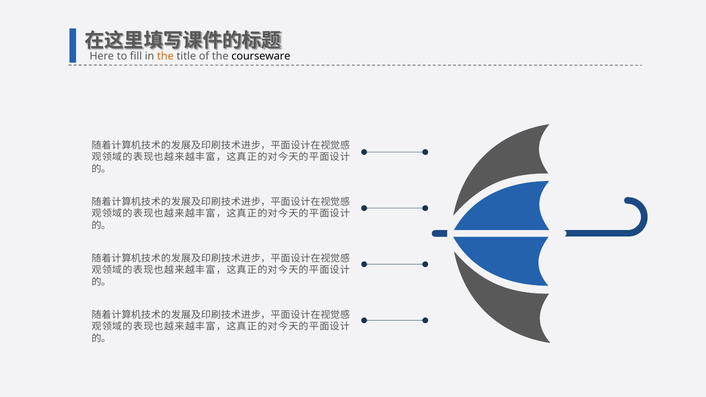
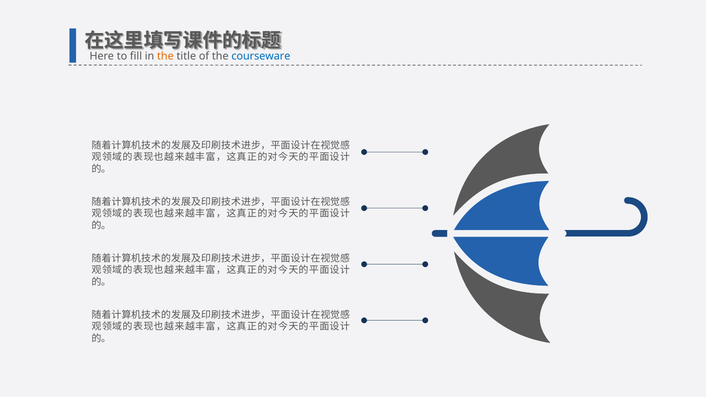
courseware colour: black -> blue
